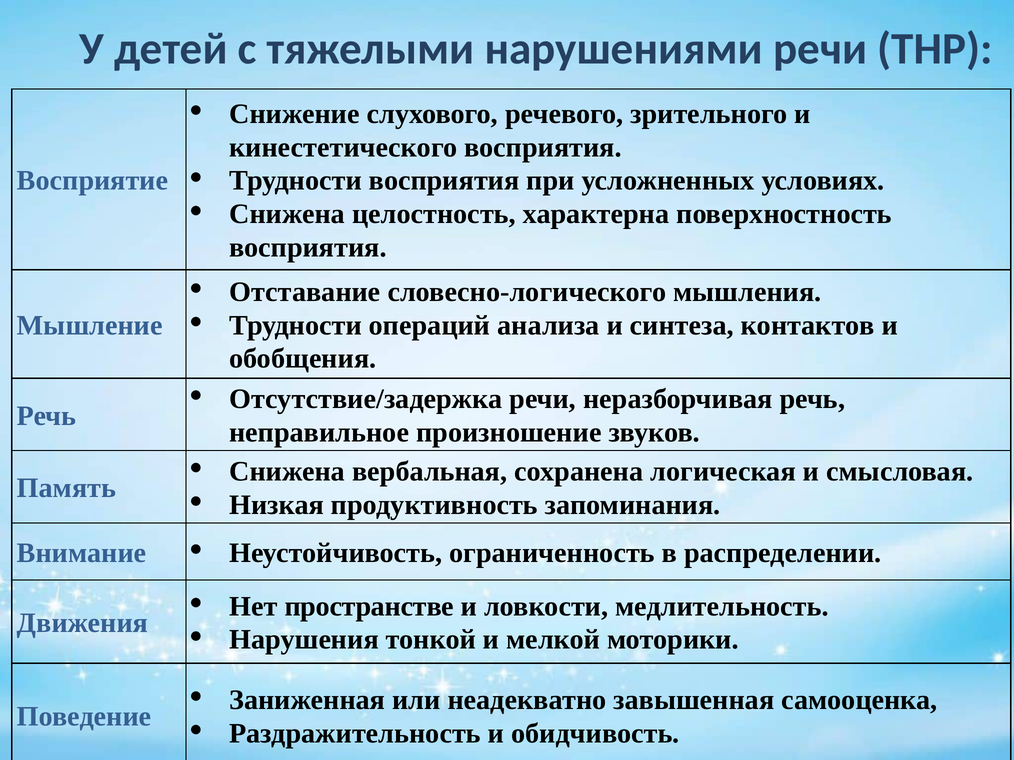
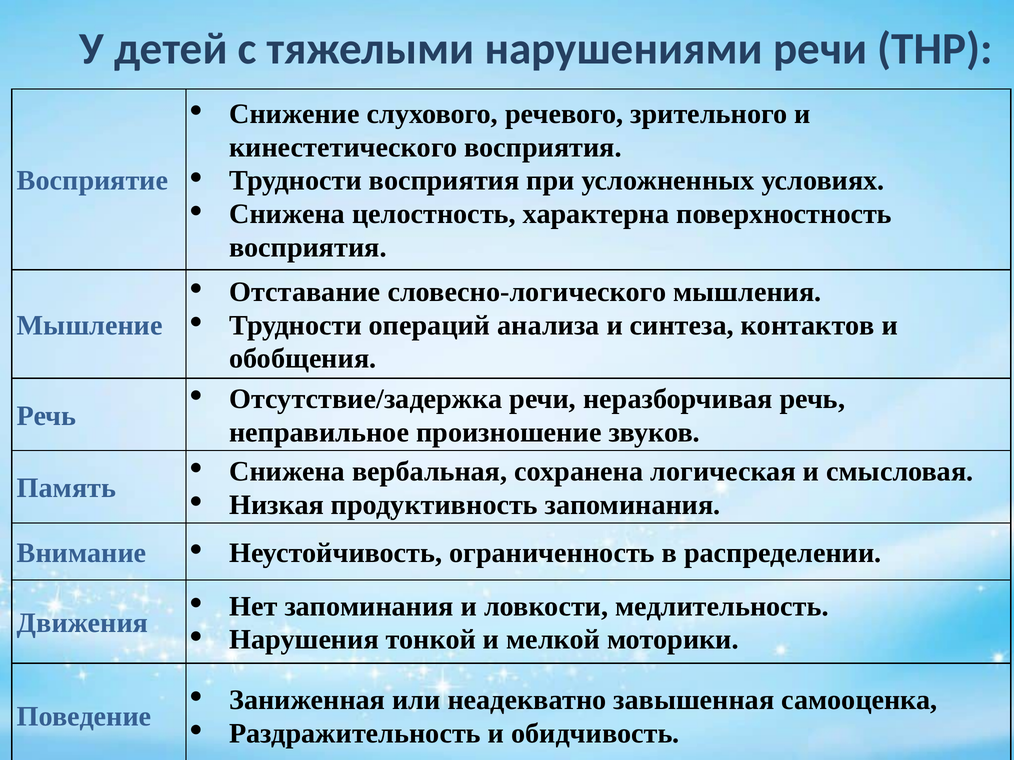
Нет пространстве: пространстве -> запоминания
